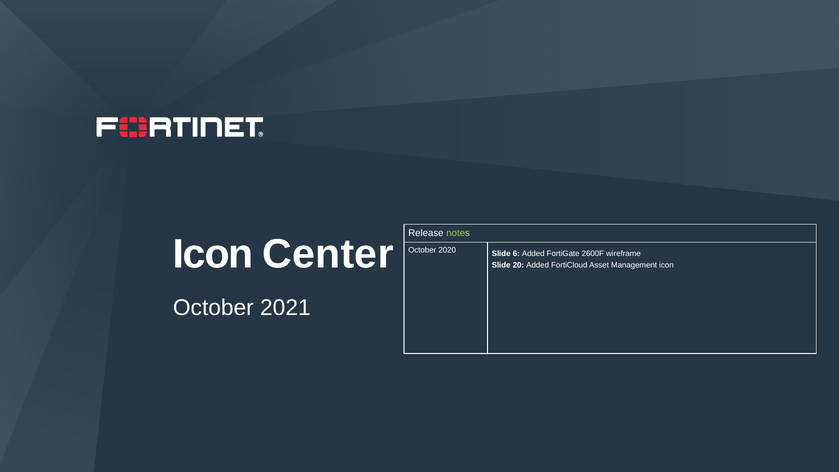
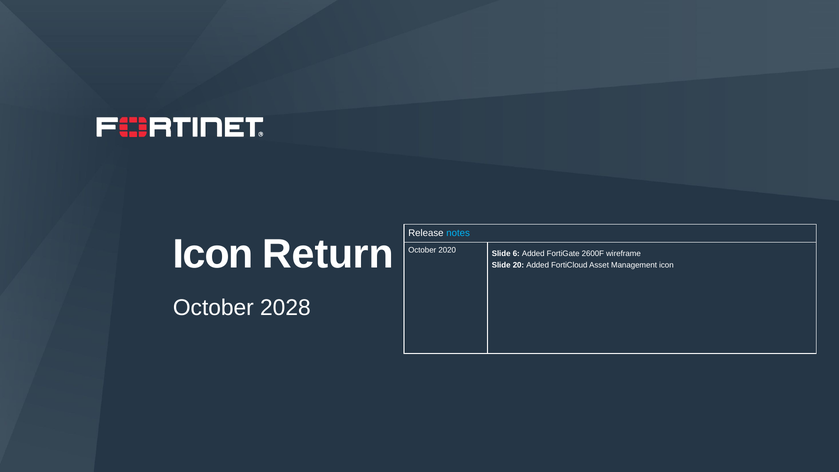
notes colour: light green -> light blue
Center: Center -> Return
2021: 2021 -> 2028
